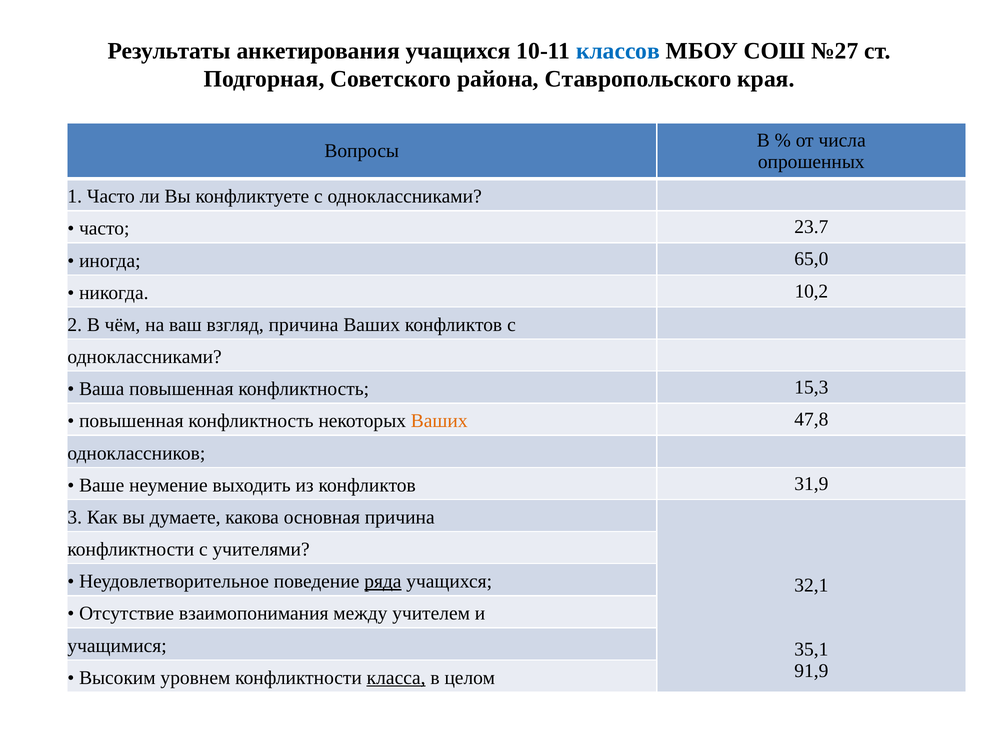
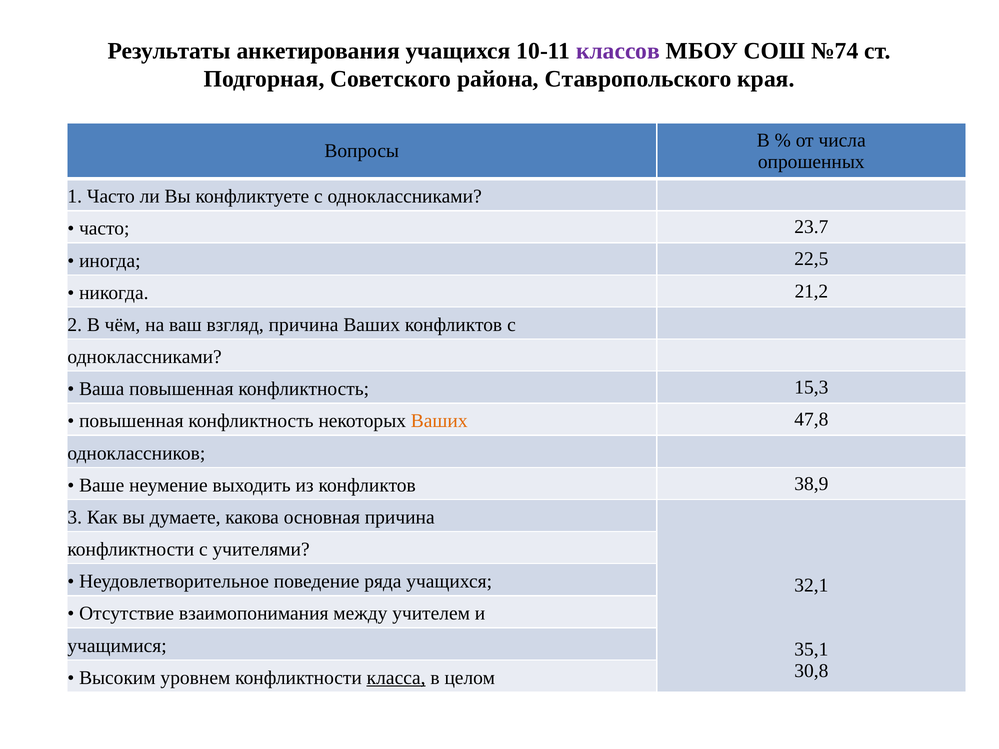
классов colour: blue -> purple
№27: №27 -> №74
65,0: 65,0 -> 22,5
10,2: 10,2 -> 21,2
31,9: 31,9 -> 38,9
ряда underline: present -> none
91,9: 91,9 -> 30,8
